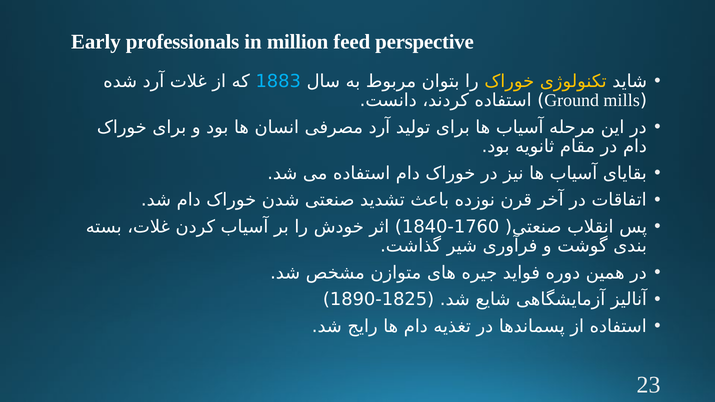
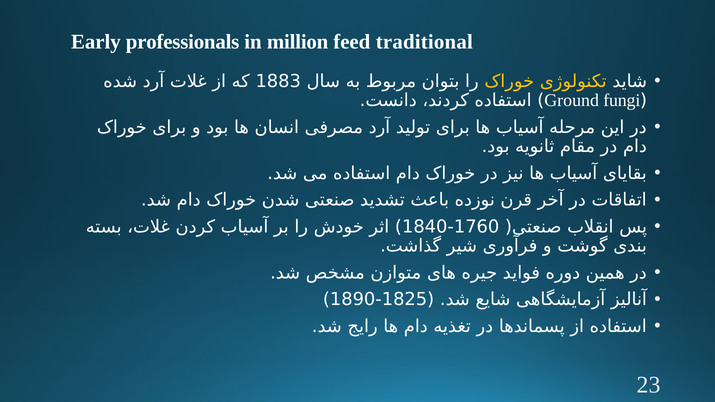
perspective: perspective -> traditional
1883 colour: light blue -> white
mills: mills -> fungi
